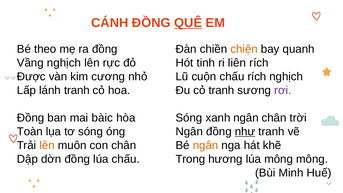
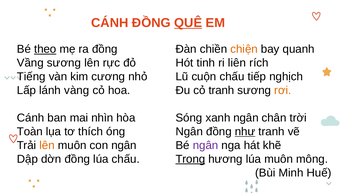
theo underline: none -> present
Vầng nghịch: nghịch -> sương
Được: Được -> Tiếng
chấu rích: rích -> tiếp
lánh tranh: tranh -> vàng
rơi colour: purple -> orange
Đồng at (31, 118): Đồng -> Cánh
bàic: bàic -> nhìn
tơ sóng: sóng -> thích
con chân: chân -> ngân
ngân at (206, 146) colour: orange -> purple
Trong underline: none -> present
lúa mông: mông -> muôn
